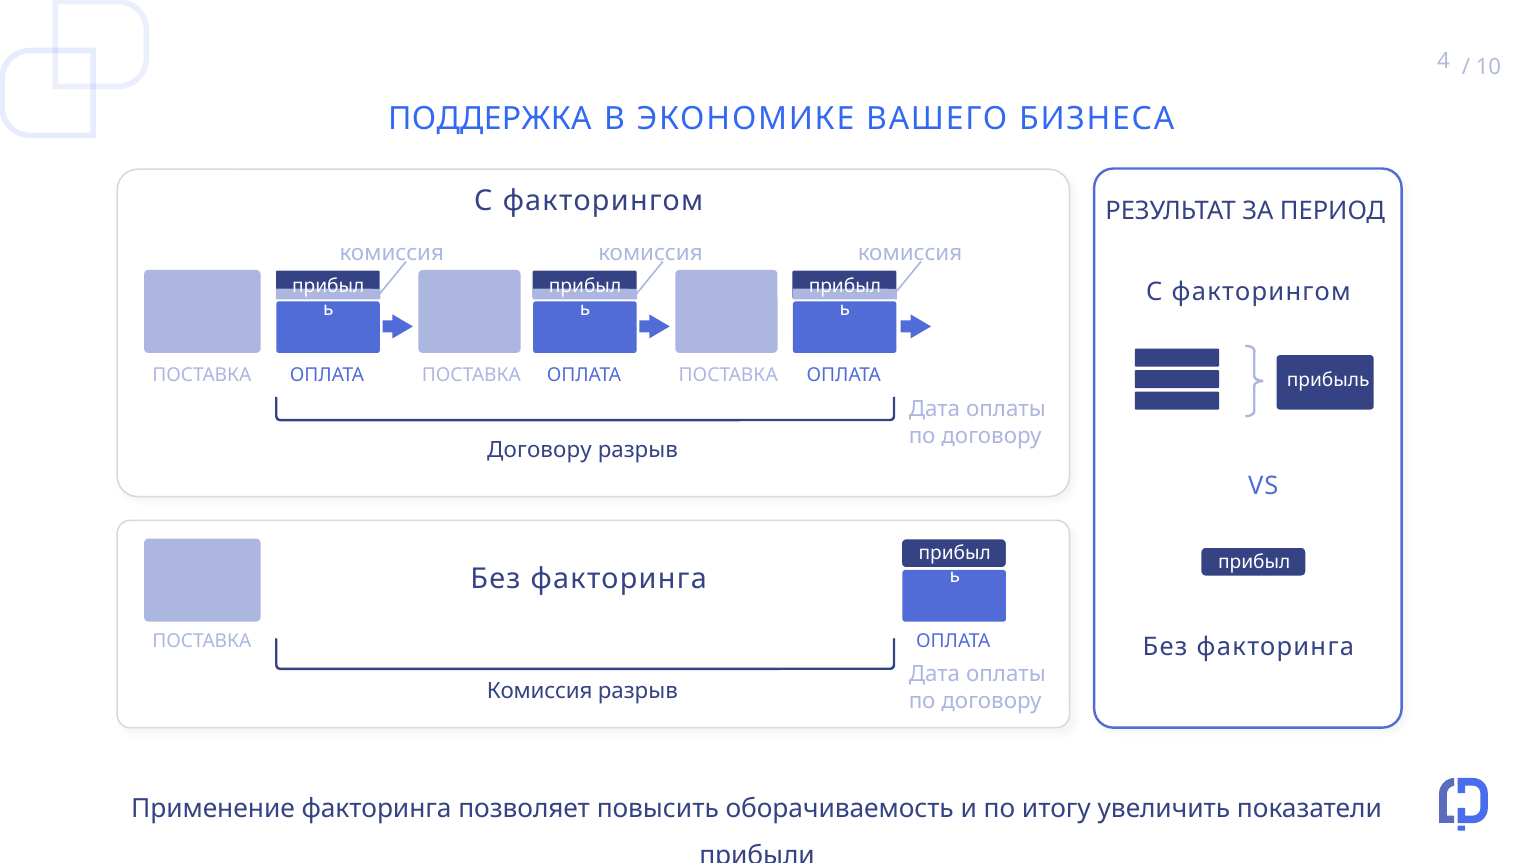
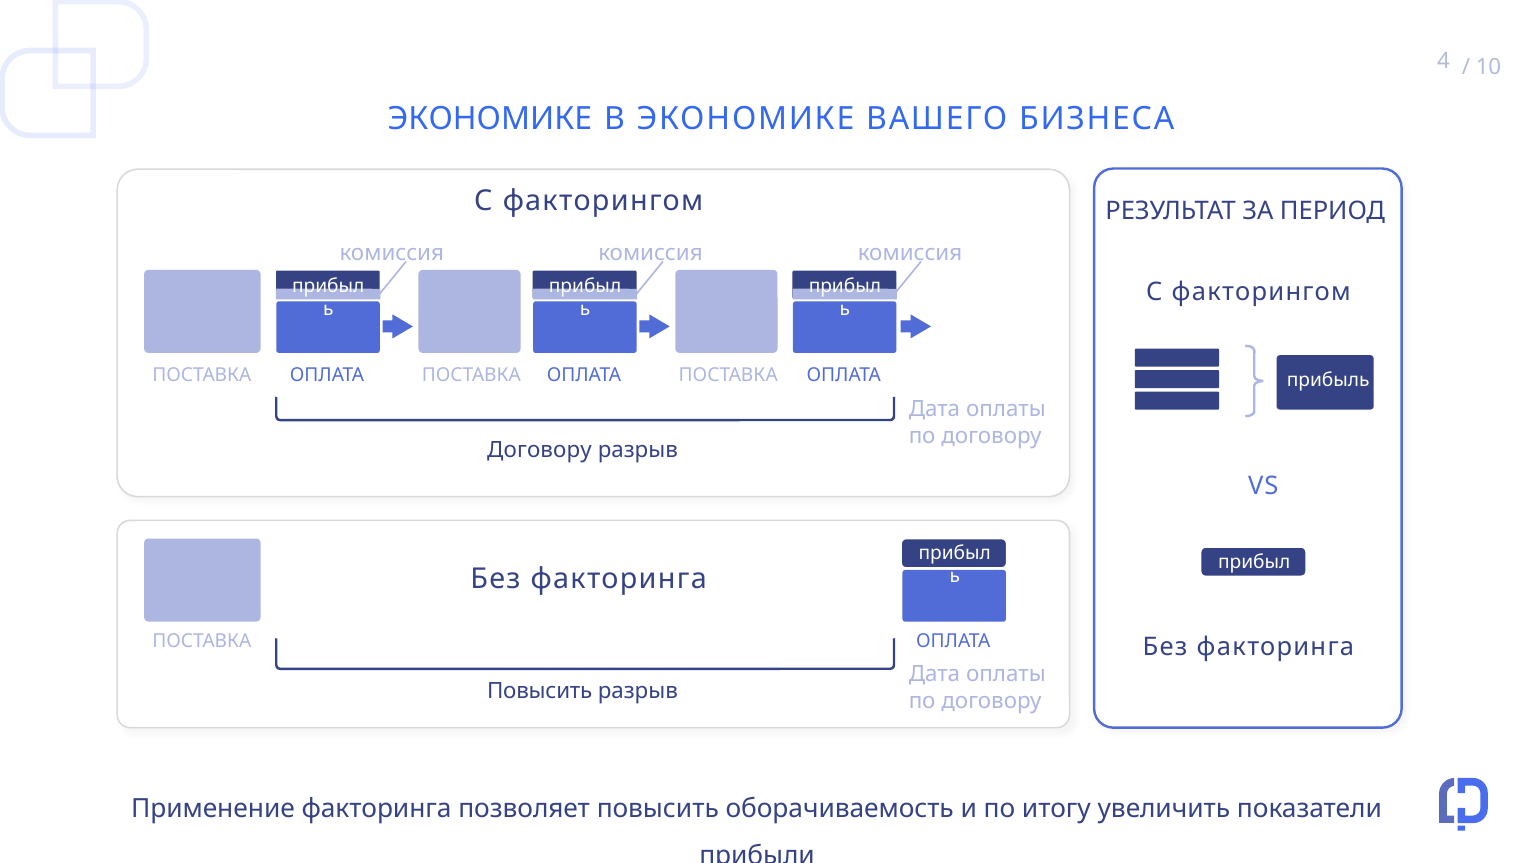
ПОДДЕРЖКА at (490, 119): ПОДДЕРЖКА -> ЭКОНОМИКЕ
Комиссия at (540, 691): Комиссия -> Повысить
